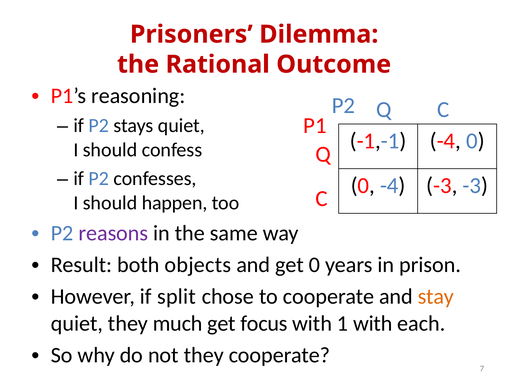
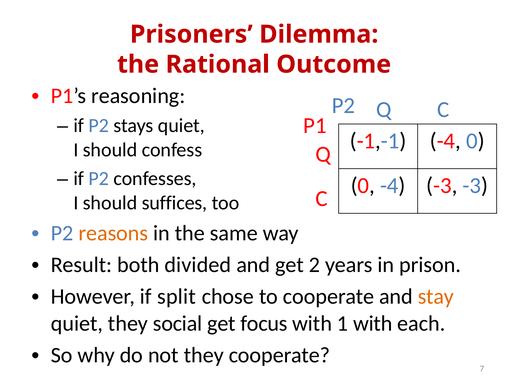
happen: happen -> suffices
reasons colour: purple -> orange
objects: objects -> divided
get 0: 0 -> 2
much: much -> social
